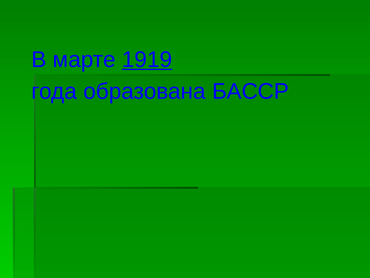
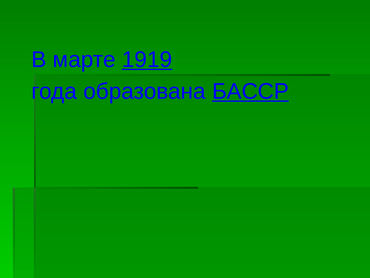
БАССР underline: none -> present
